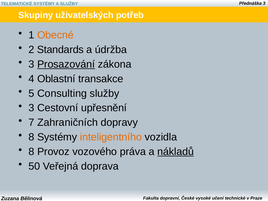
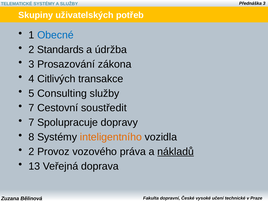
Obecné colour: orange -> blue
Prosazování underline: present -> none
Oblastní: Oblastní -> Citlivých
3 at (31, 108): 3 -> 7
upřesnění: upřesnění -> soustředit
Zahraničních: Zahraničních -> Spolupracuje
8 at (31, 152): 8 -> 2
50: 50 -> 13
